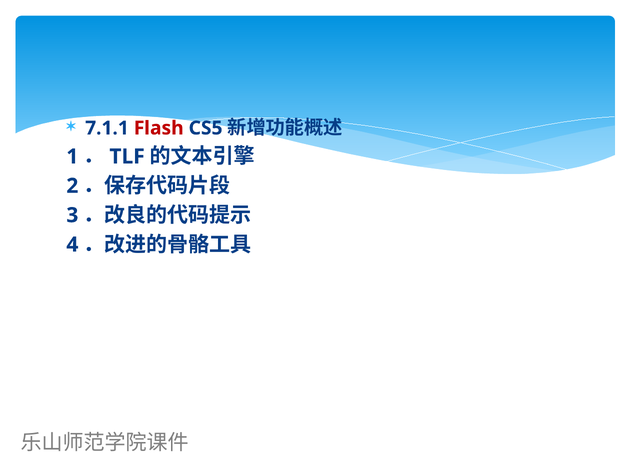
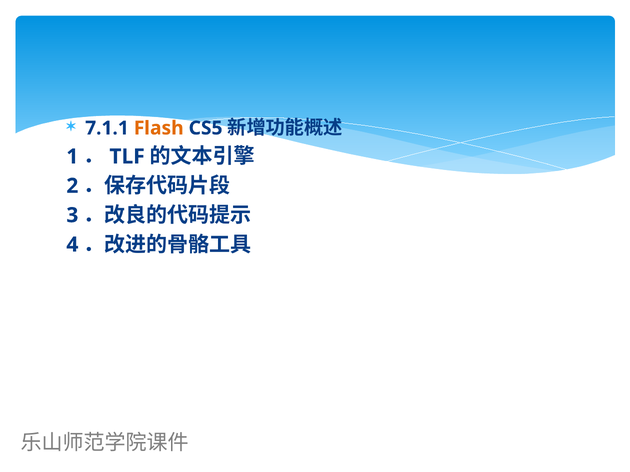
Flash colour: red -> orange
